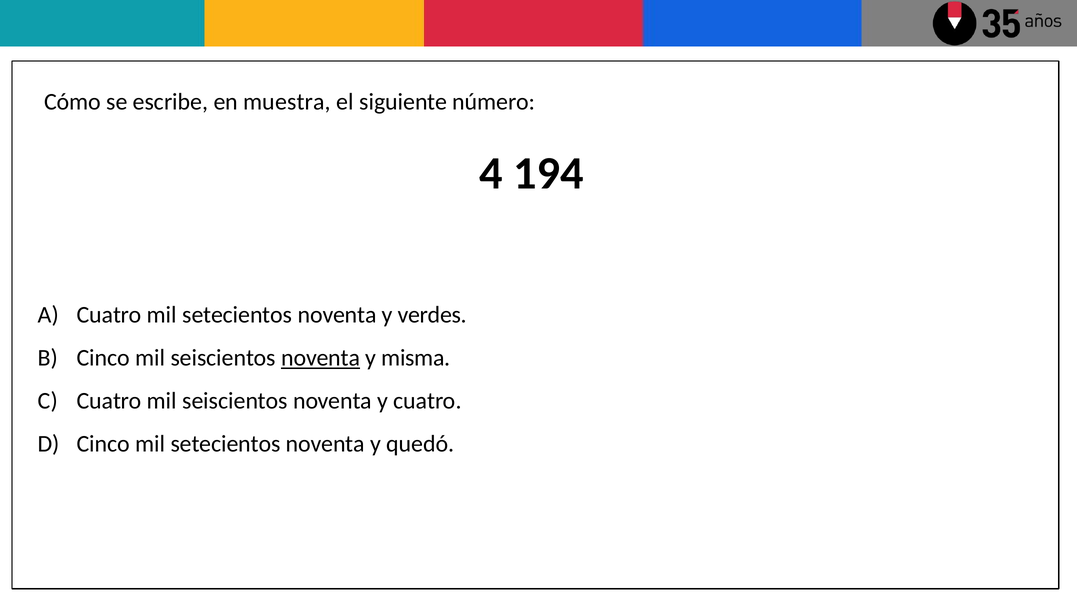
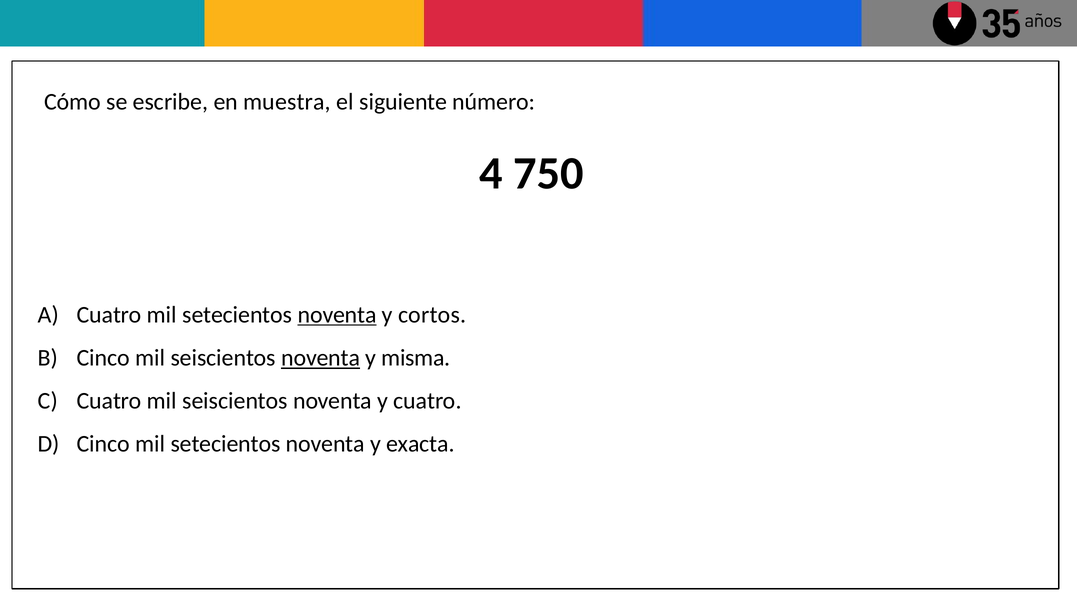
194: 194 -> 750
noventa at (337, 315) underline: none -> present
verdes: verdes -> cortos
quedó: quedó -> exacta
